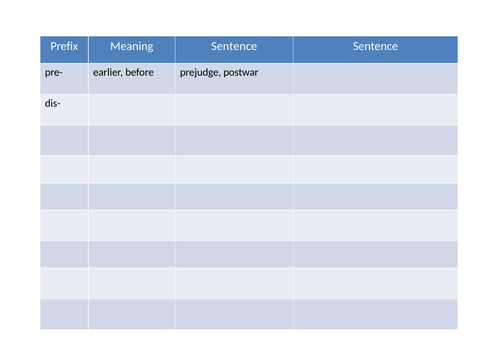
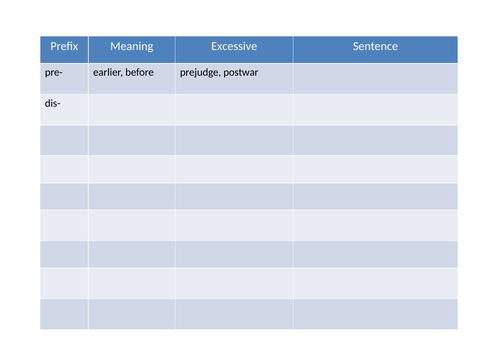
Meaning Sentence: Sentence -> Excessive
